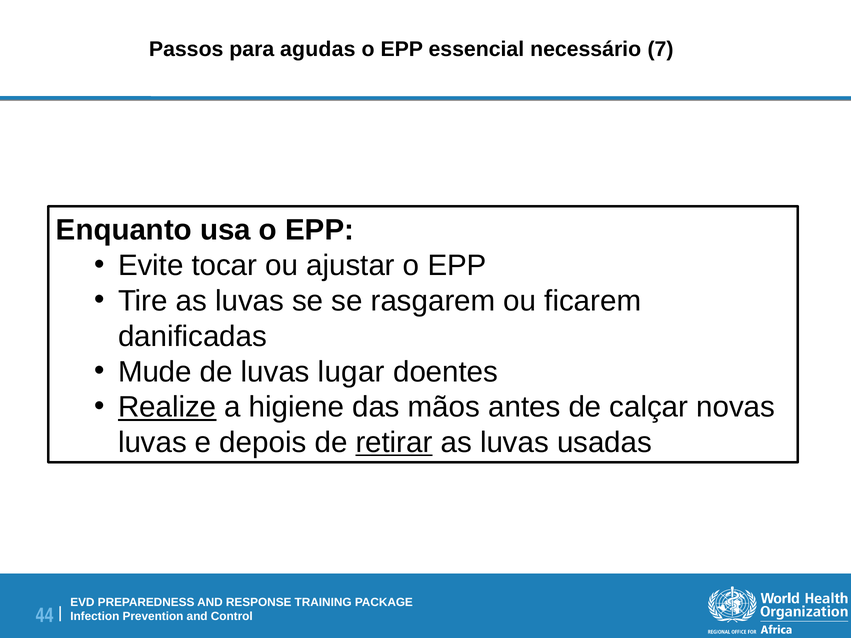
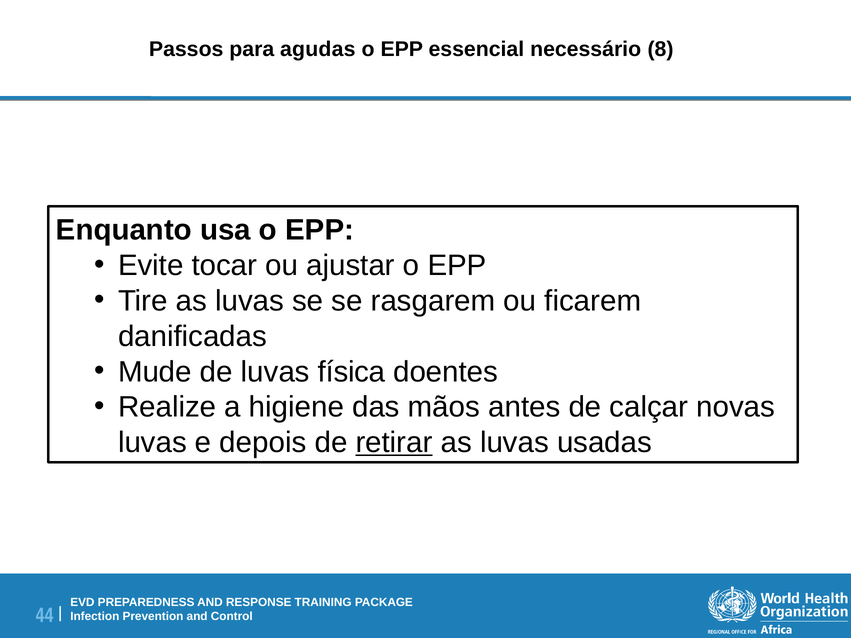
7: 7 -> 8
lugar: lugar -> física
Realize underline: present -> none
